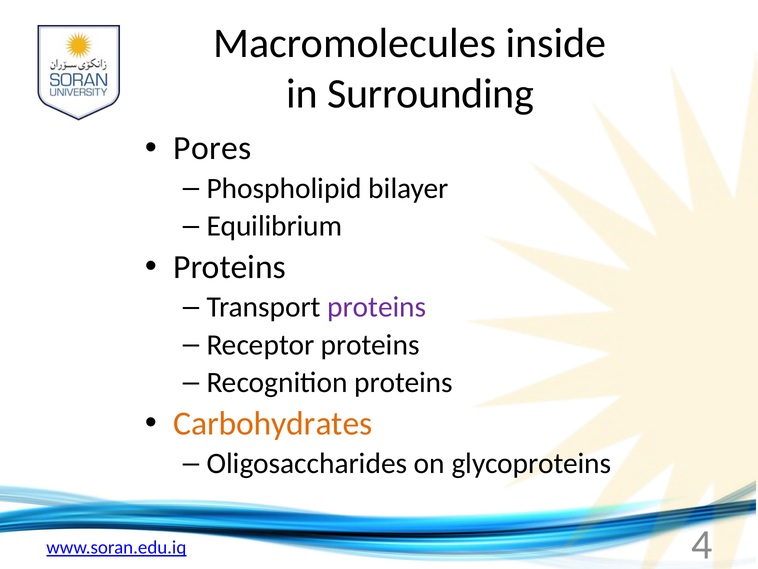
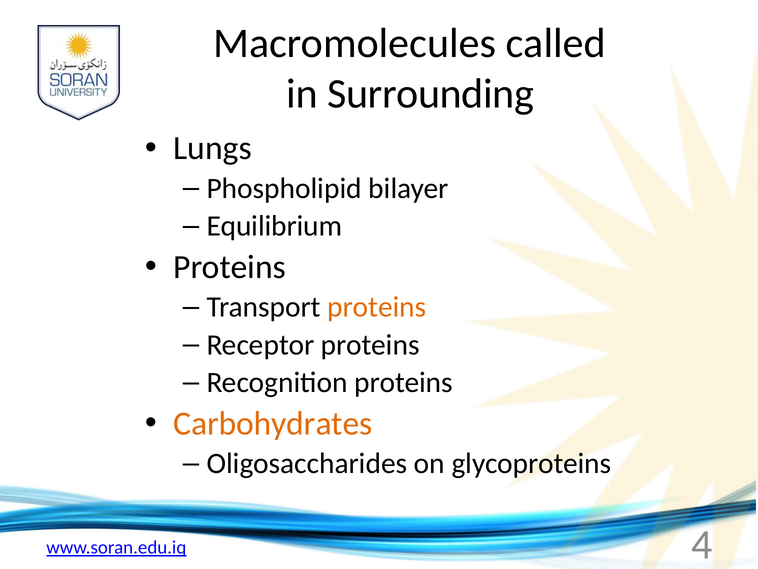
inside: inside -> called
Pores: Pores -> Lungs
proteins at (377, 307) colour: purple -> orange
